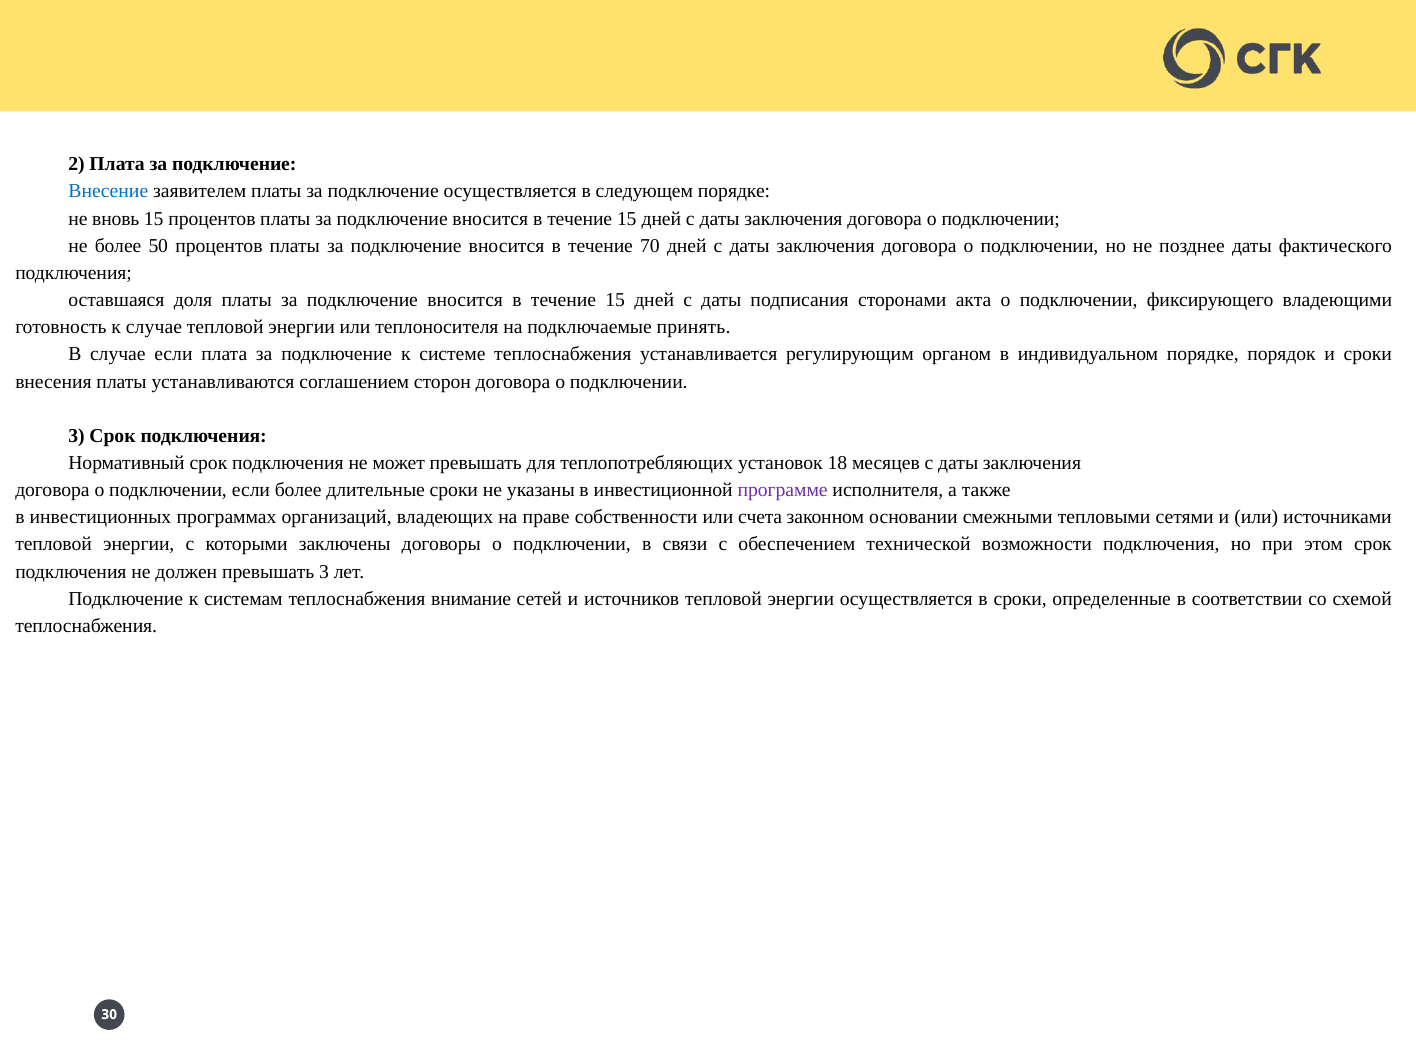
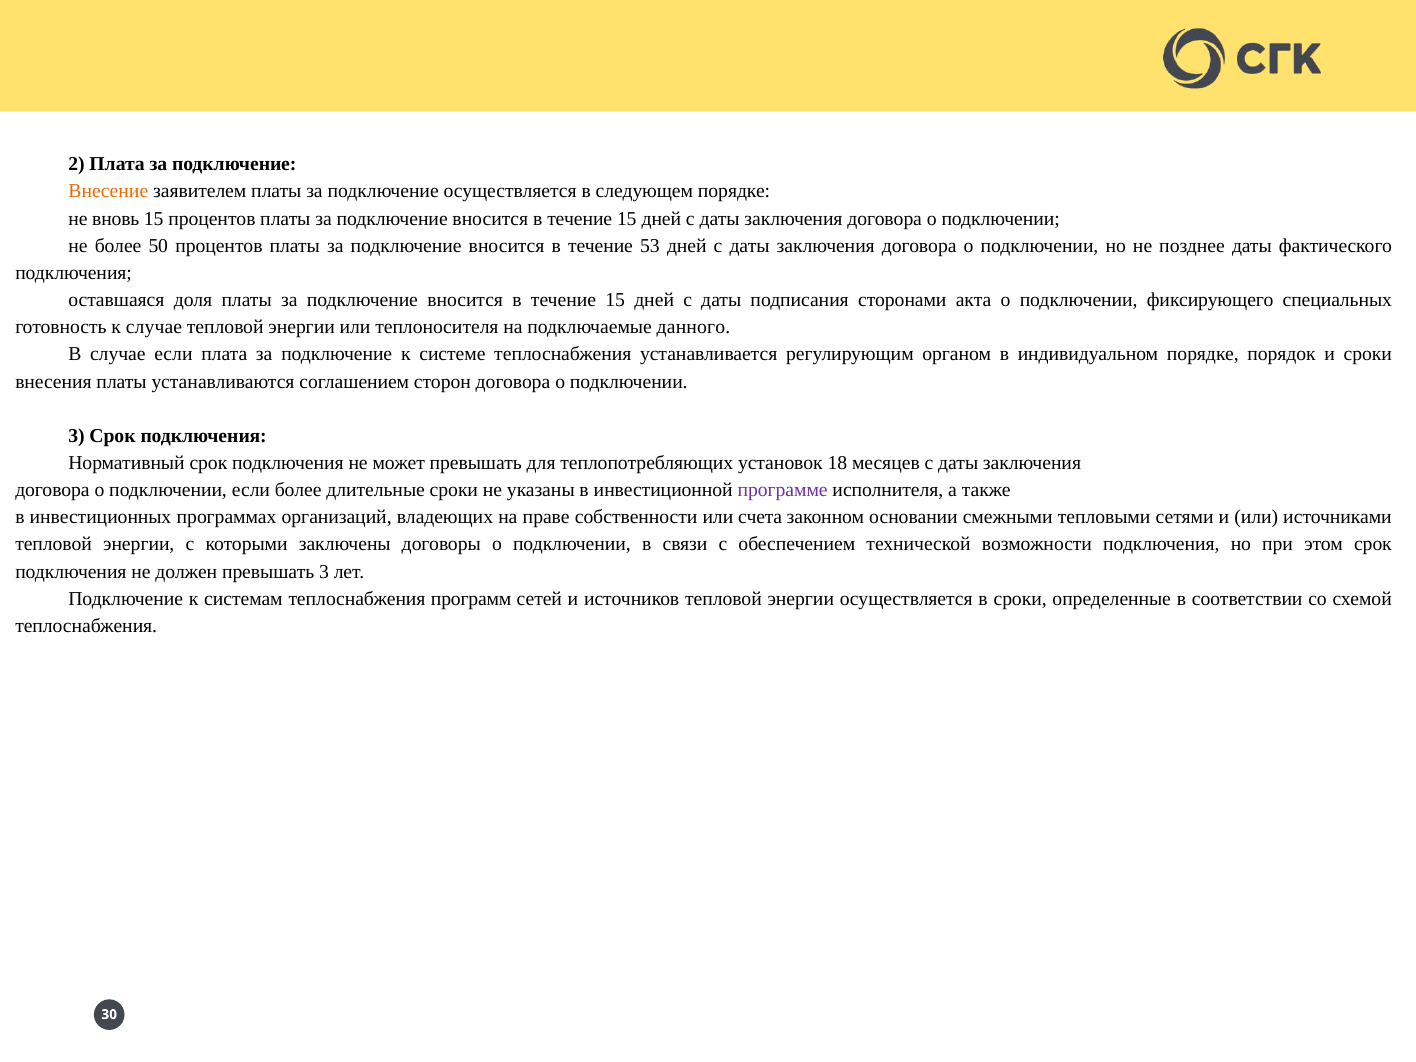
Внесение colour: blue -> orange
70: 70 -> 53
владеющими: владеющими -> специальных
принять: принять -> данного
внимание: внимание -> программ
